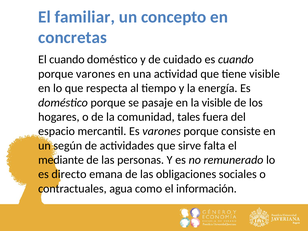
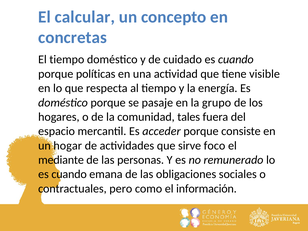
familiar: familiar -> calcular
El cuando: cuando -> tiempo
porque varones: varones -> políticas
la visible: visible -> grupo
Es varones: varones -> acceder
según: según -> hogar
falta: falta -> foco
directo at (69, 174): directo -> cuando
agua: agua -> pero
